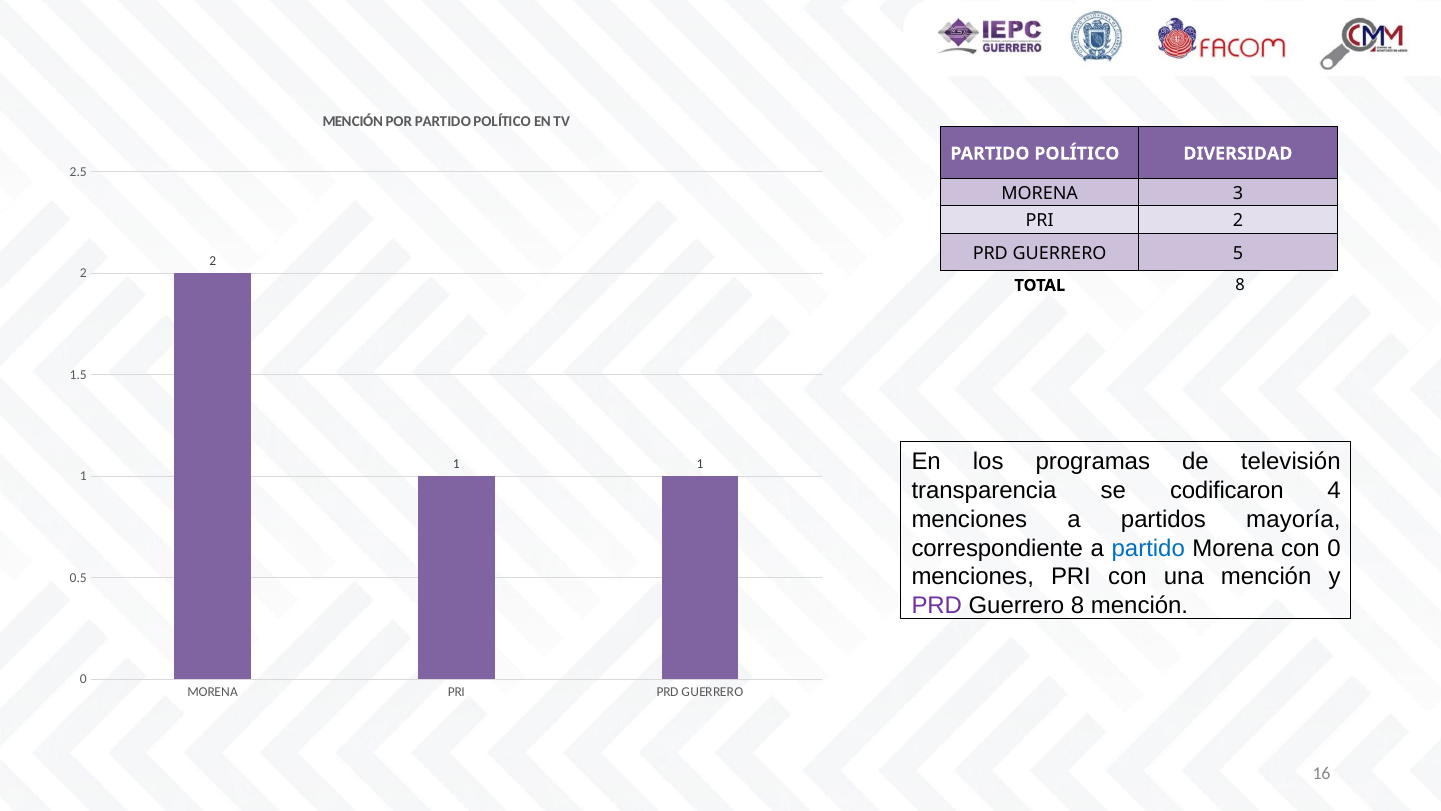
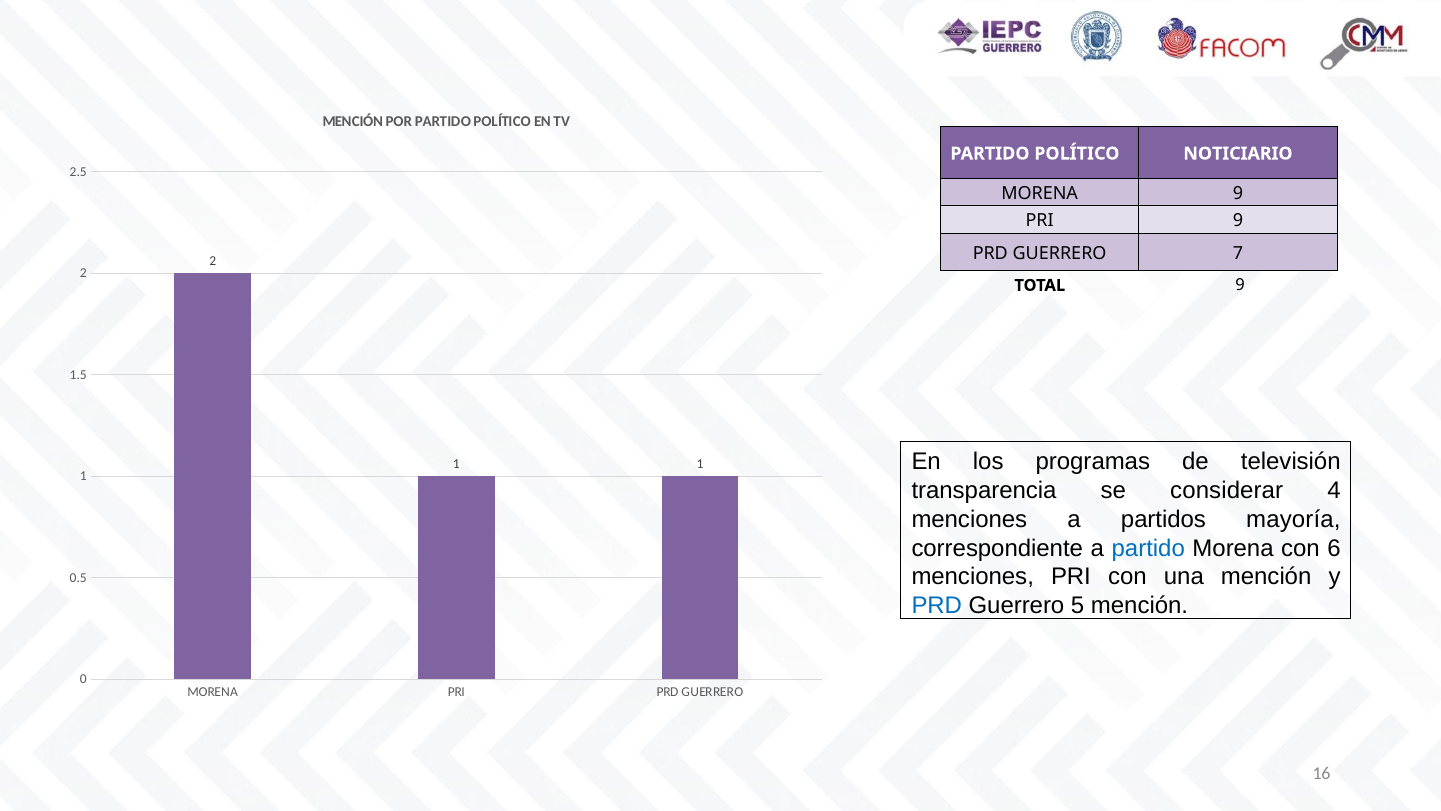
DIVERSIDAD: DIVERSIDAD -> NOTICIARIO
MORENA 3: 3 -> 9
PRI 2: 2 -> 9
5: 5 -> 7
TOTAL 8: 8 -> 9
codificaron: codificaron -> considerar
con 0: 0 -> 6
PRD at (937, 606) colour: purple -> blue
Guerrero 8: 8 -> 5
